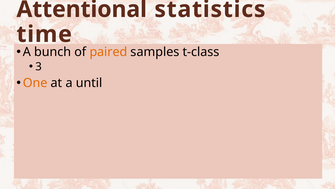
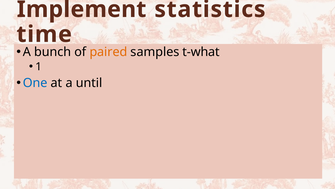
Attentional: Attentional -> Implement
t-class: t-class -> t-what
3: 3 -> 1
One colour: orange -> blue
